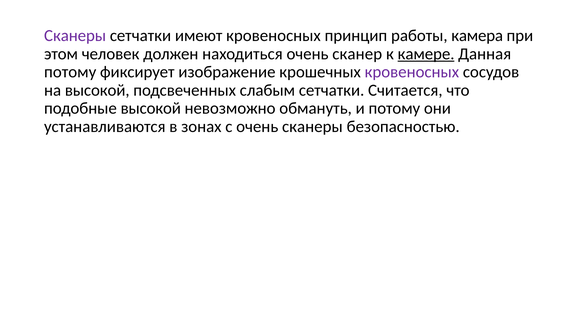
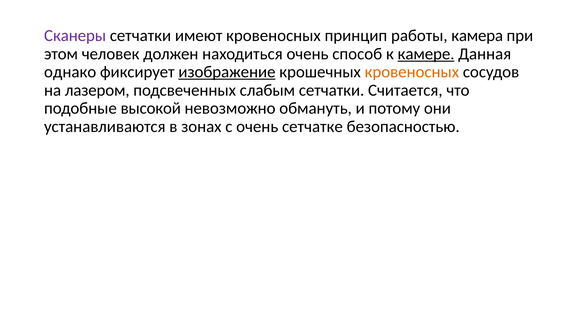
сканер: сканер -> способ
потому at (70, 72): потому -> однако
изображение underline: none -> present
кровеносных at (412, 72) colour: purple -> orange
на высокой: высокой -> лазером
очень сканеры: сканеры -> сетчатке
